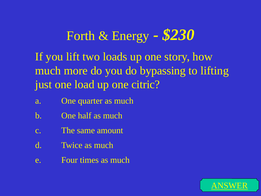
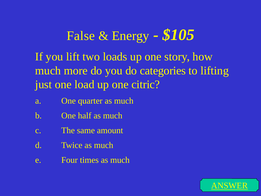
Forth: Forth -> False
$230: $230 -> $105
bypassing: bypassing -> categories
